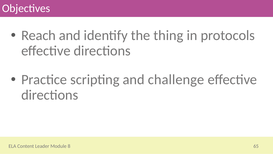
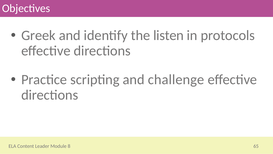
Reach: Reach -> Greek
thing: thing -> listen
